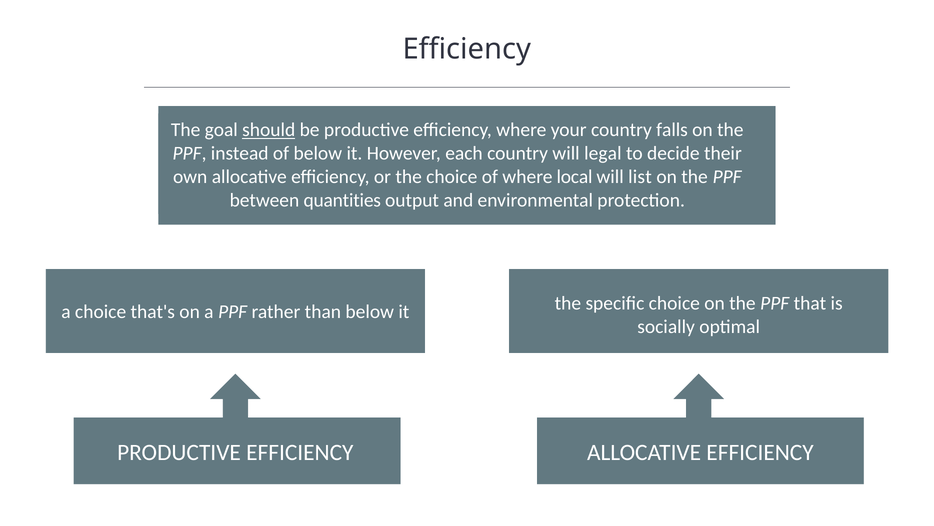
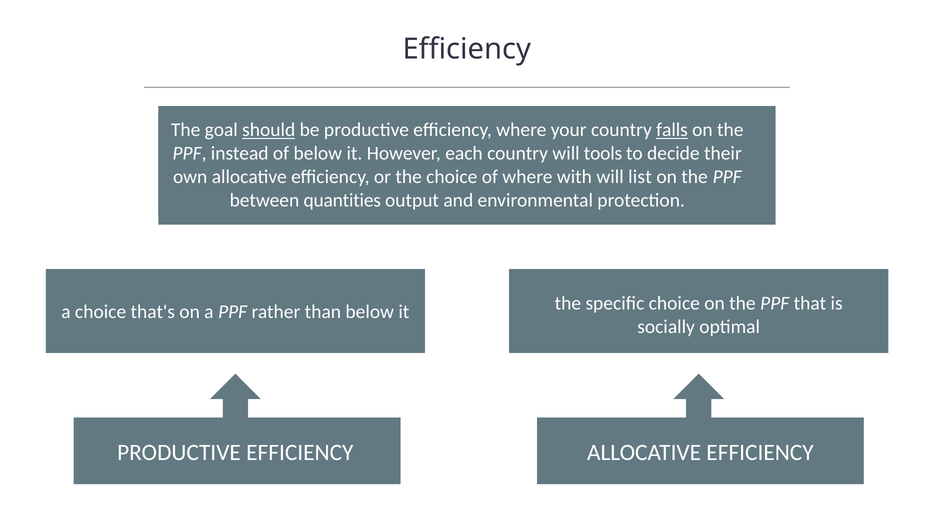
falls underline: none -> present
legal: legal -> tools
local: local -> with
